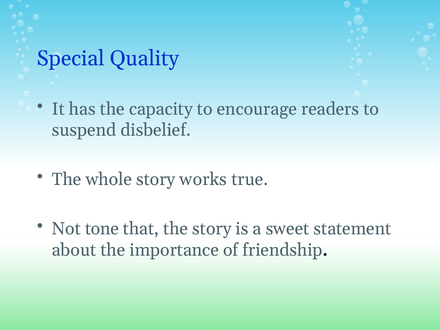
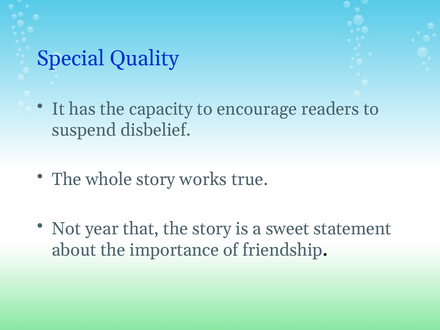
tone: tone -> year
